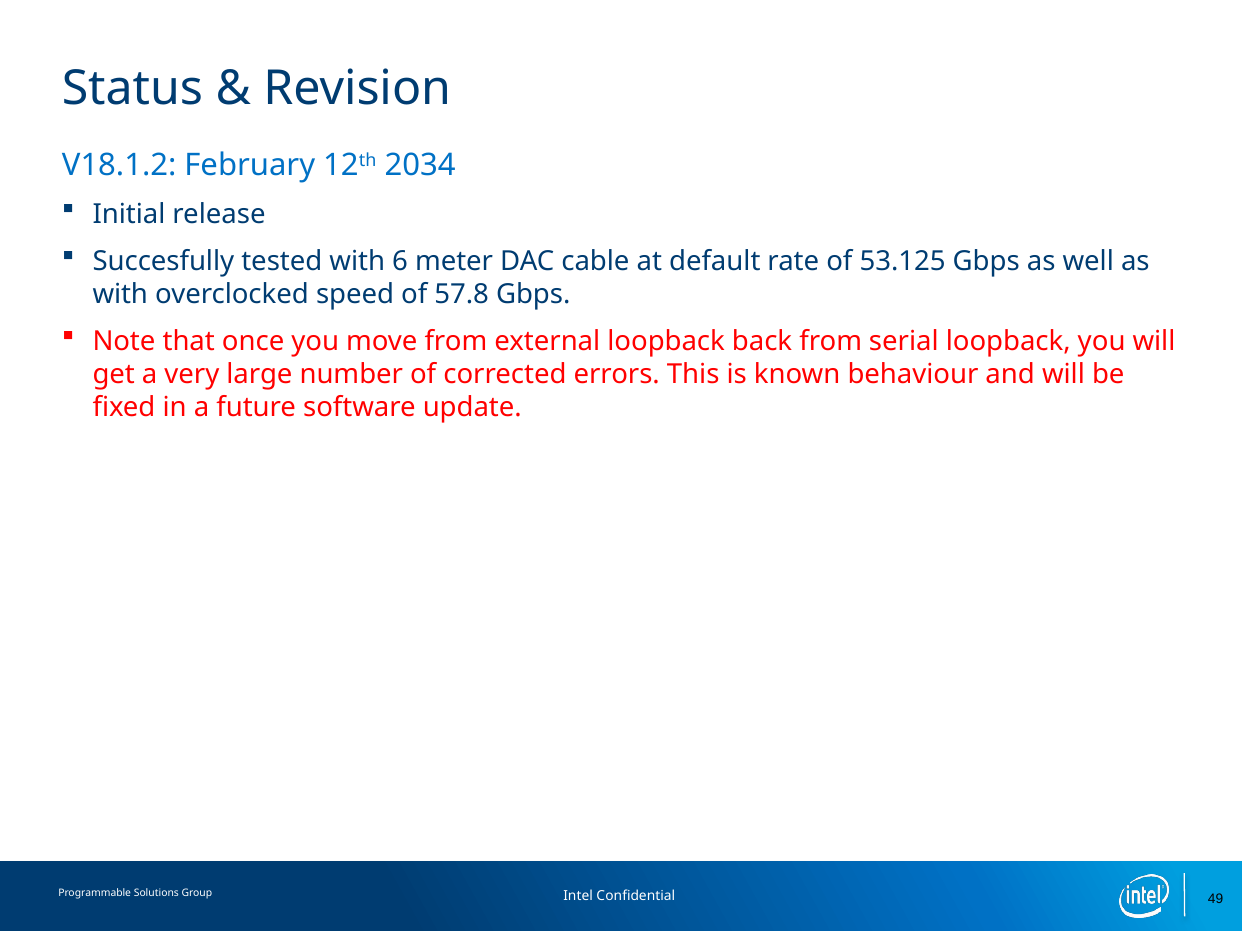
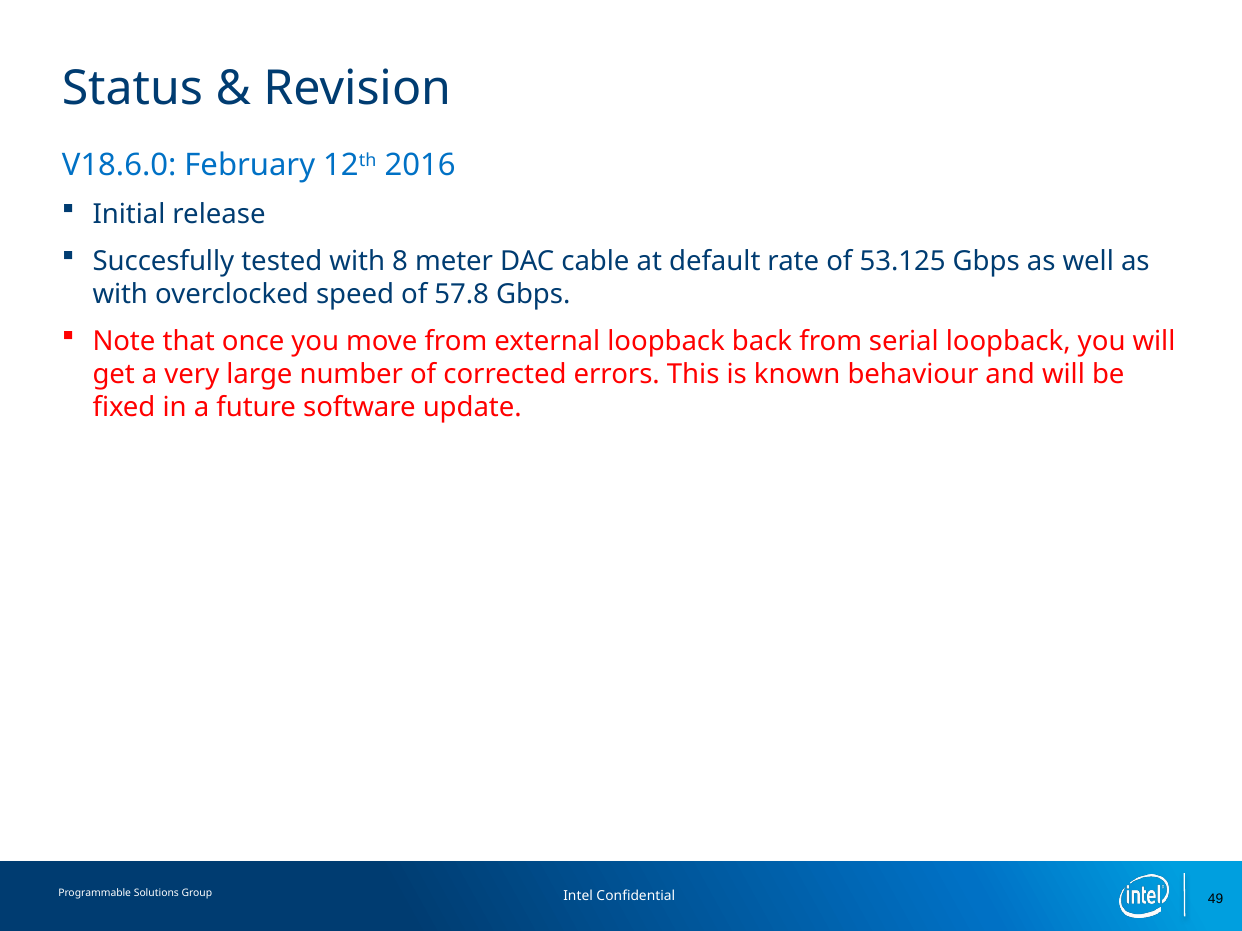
V18.1.2: V18.1.2 -> V18.6.0
2034: 2034 -> 2016
6: 6 -> 8
